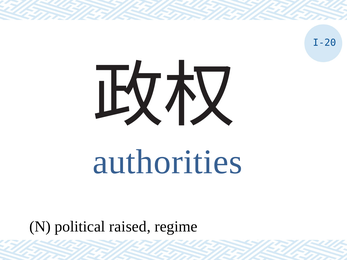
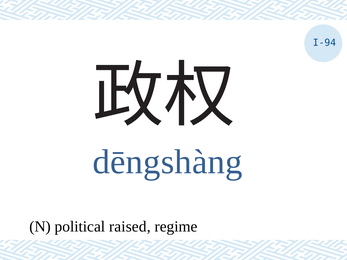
I-20: I-20 -> I-94
authorities: authorities -> dēngshàng
